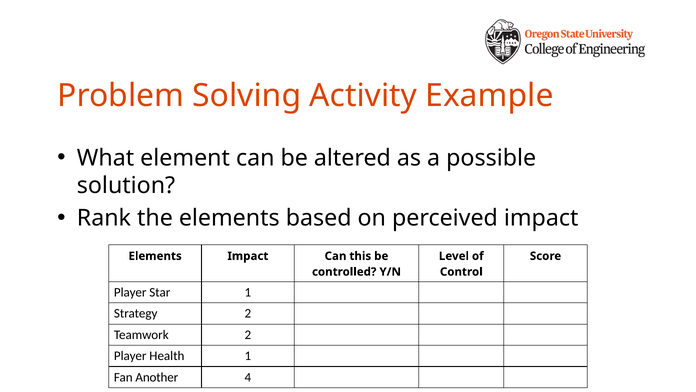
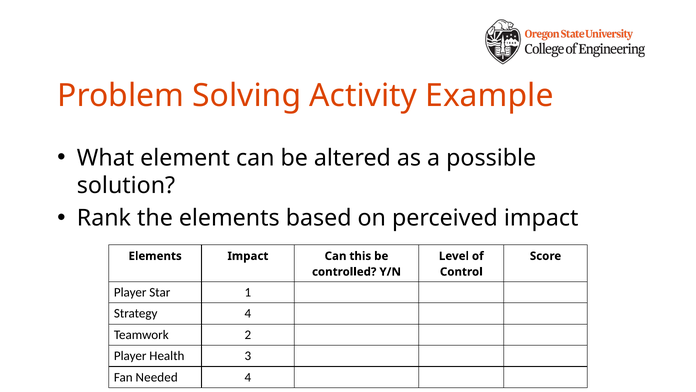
Strategy 2: 2 -> 4
Health 1: 1 -> 3
Another: Another -> Needed
